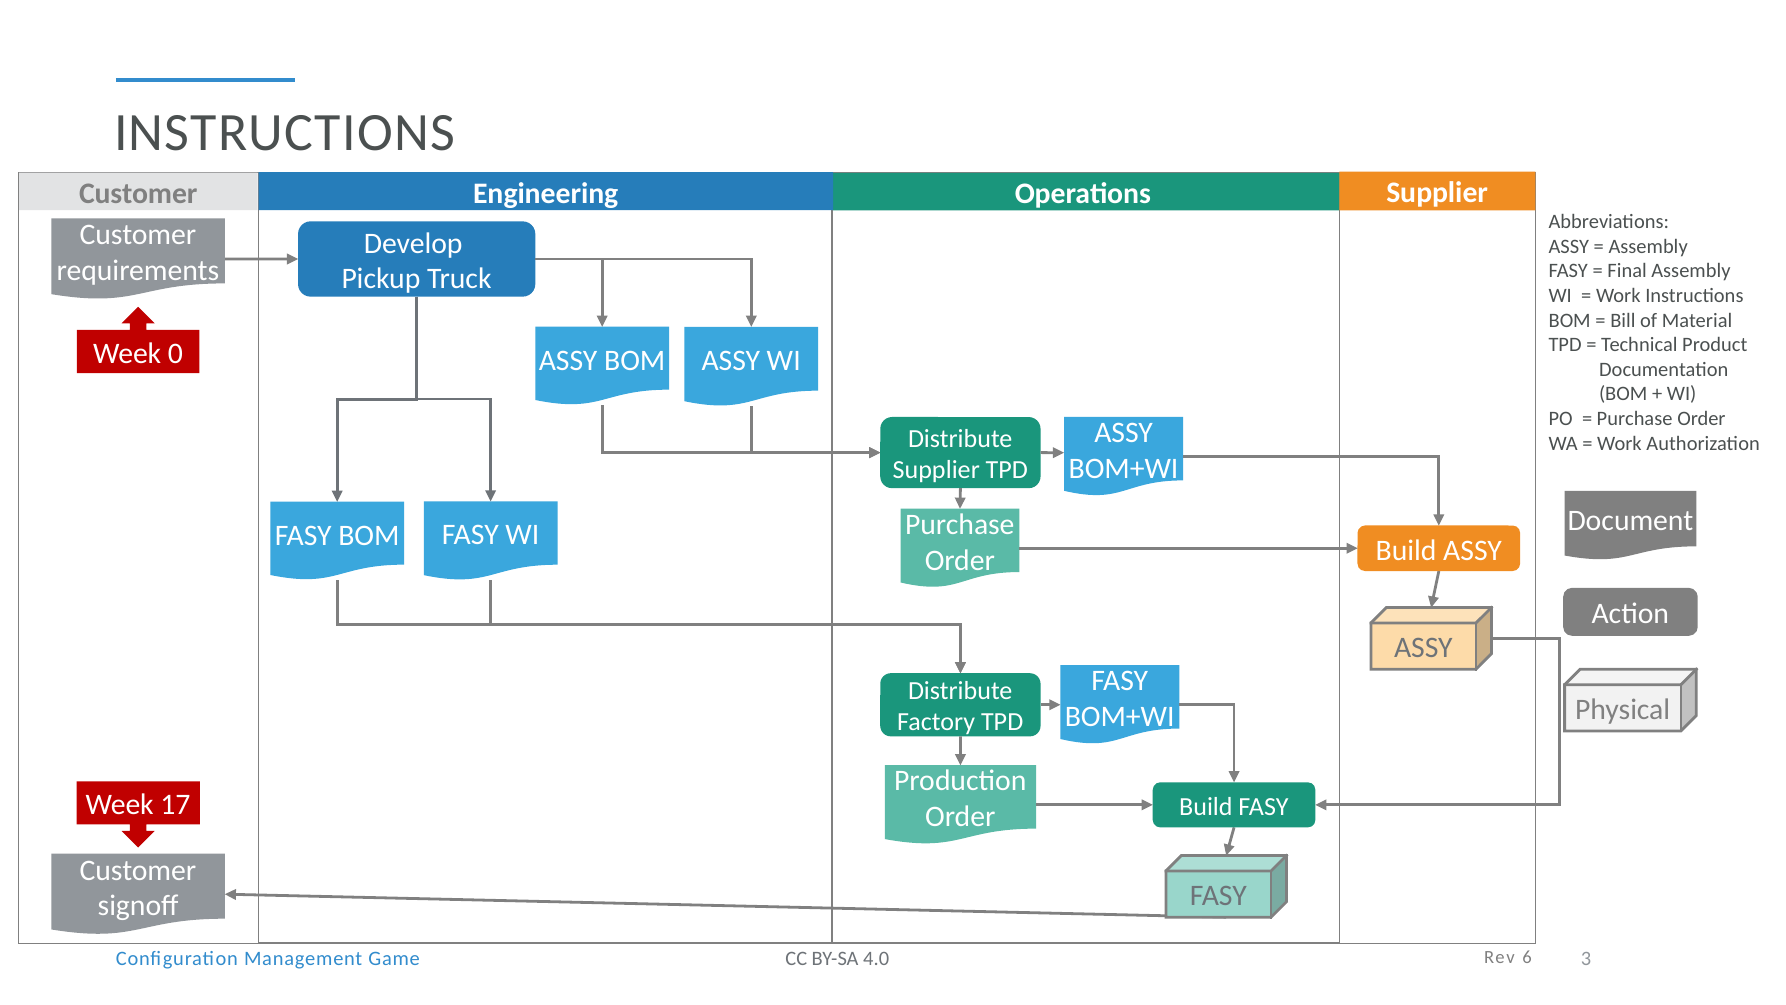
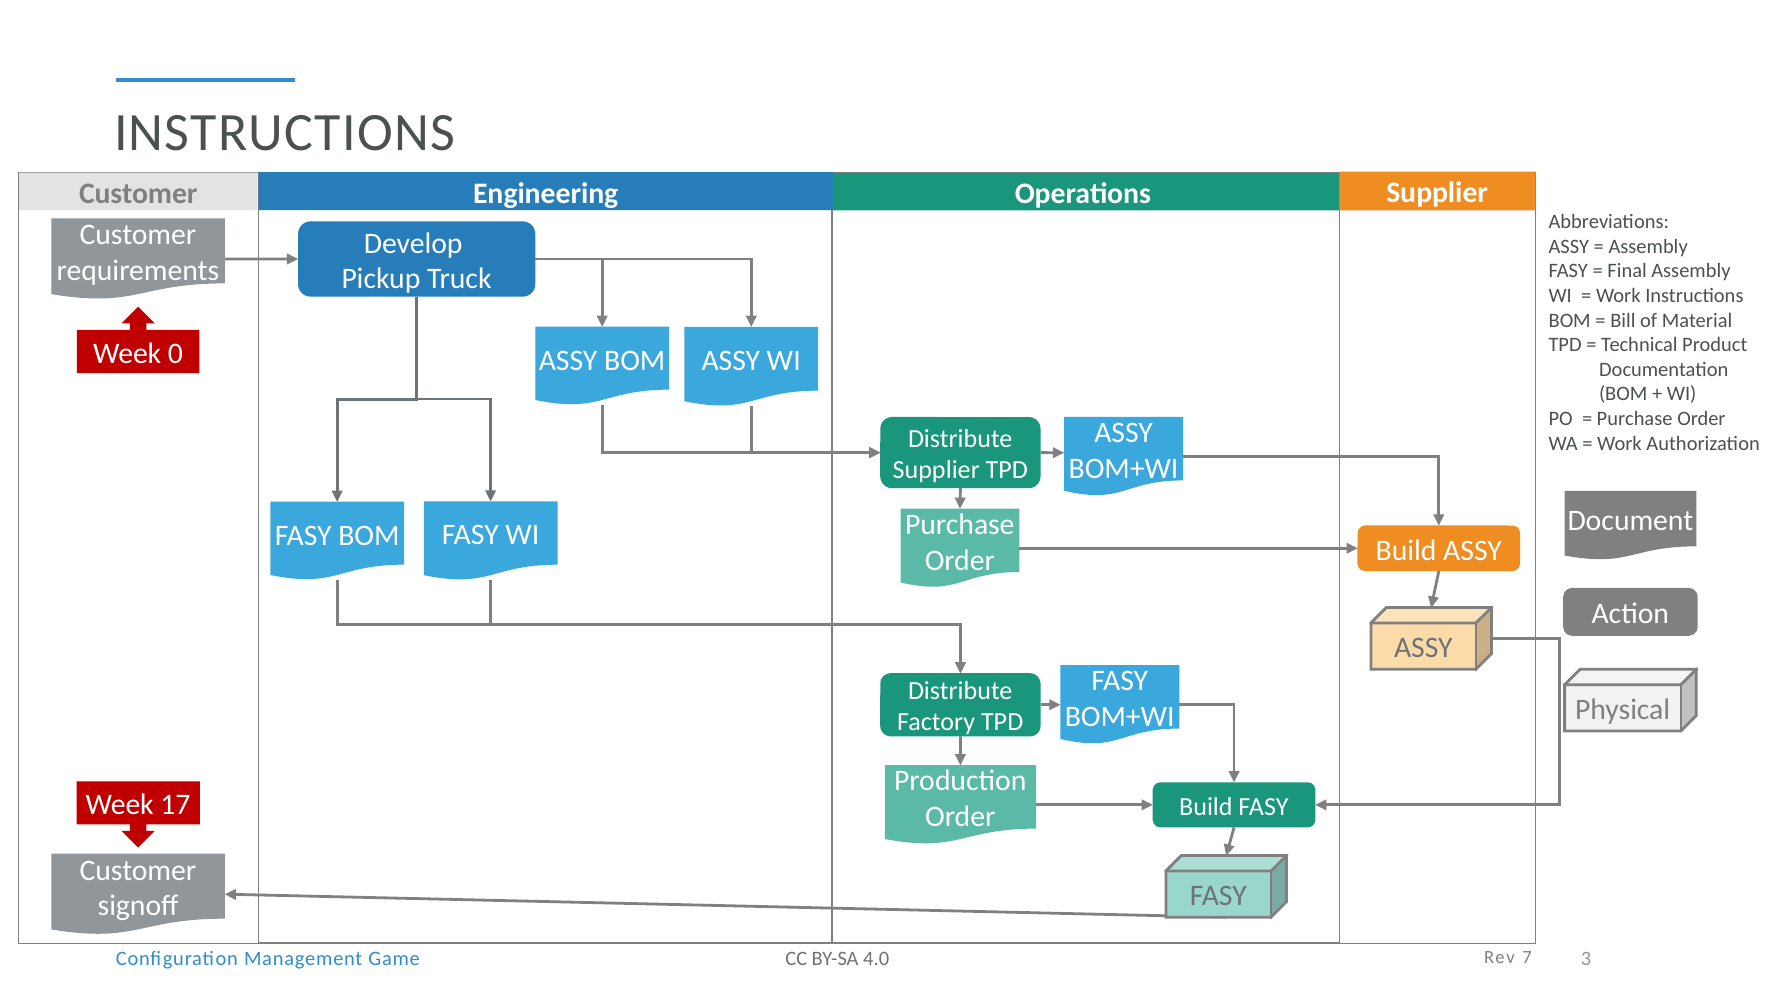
6: 6 -> 7
